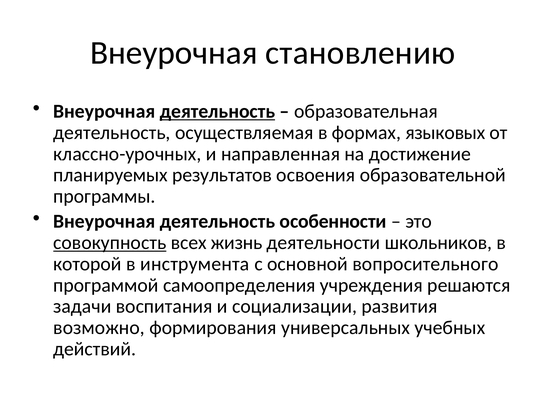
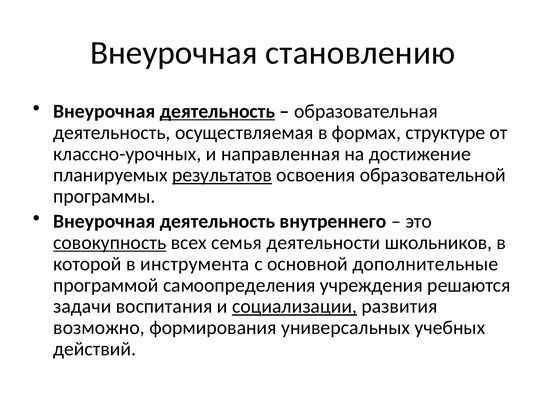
языковых: языковых -> структуре
результатов underline: none -> present
особенности: особенности -> внутреннего
жизнь: жизнь -> семья
вопросительного: вопросительного -> дополнительные
социализации underline: none -> present
